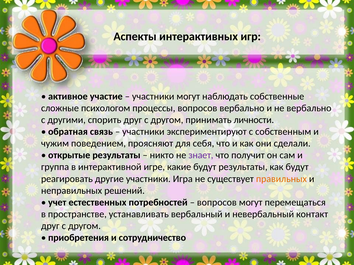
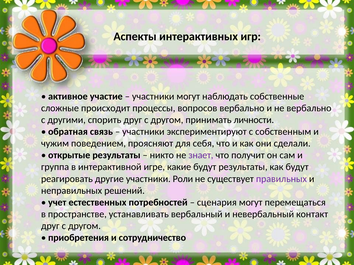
психологом: психологом -> происходит
Игра: Игра -> Роли
правильных colour: orange -> purple
вопросов at (217, 203): вопросов -> сценария
